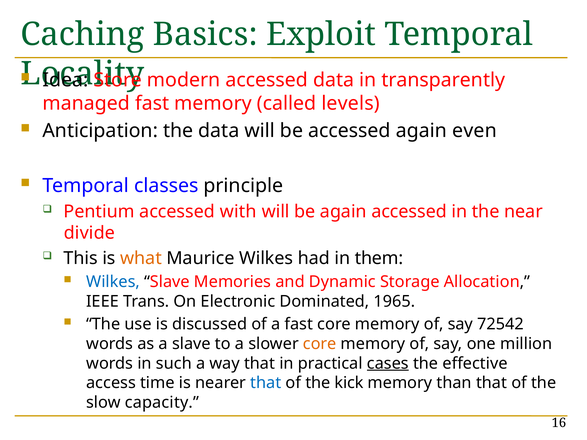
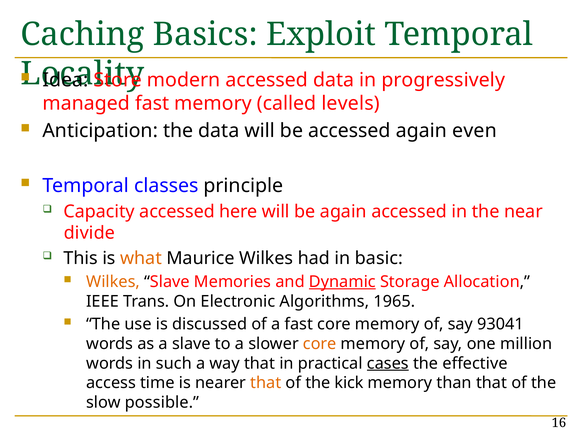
transparently: transparently -> progressively
Pentium: Pentium -> Capacity
with: with -> here
them: them -> basic
Wilkes at (113, 282) colour: blue -> orange
Dynamic underline: none -> present
Dominated: Dominated -> Algorithms
72542: 72542 -> 93041
that at (266, 383) colour: blue -> orange
capacity: capacity -> possible
